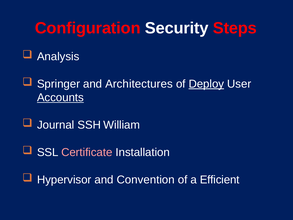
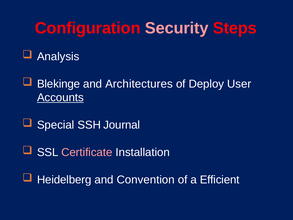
Security colour: white -> pink
Springer: Springer -> Blekinge
Deploy underline: present -> none
Journal: Journal -> Special
William: William -> Journal
Hypervisor: Hypervisor -> Heidelberg
